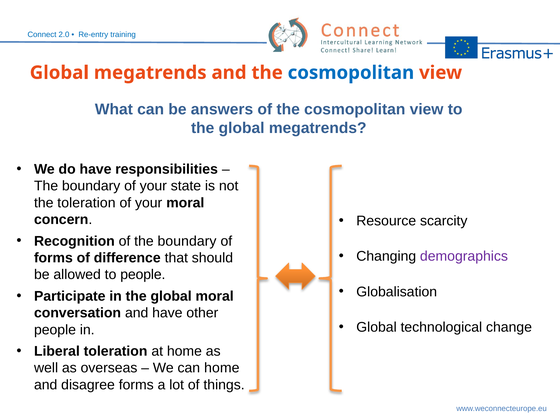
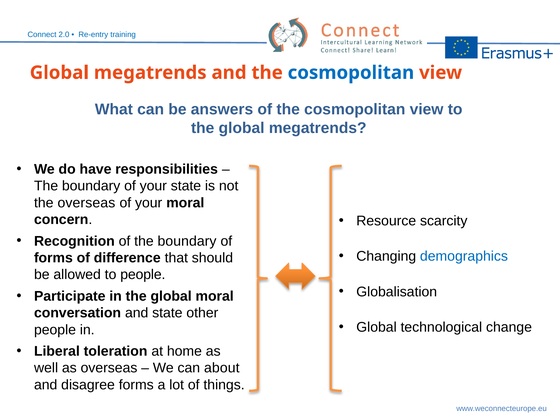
the toleration: toleration -> overseas
demographics colour: purple -> blue
and have: have -> state
can home: home -> about
